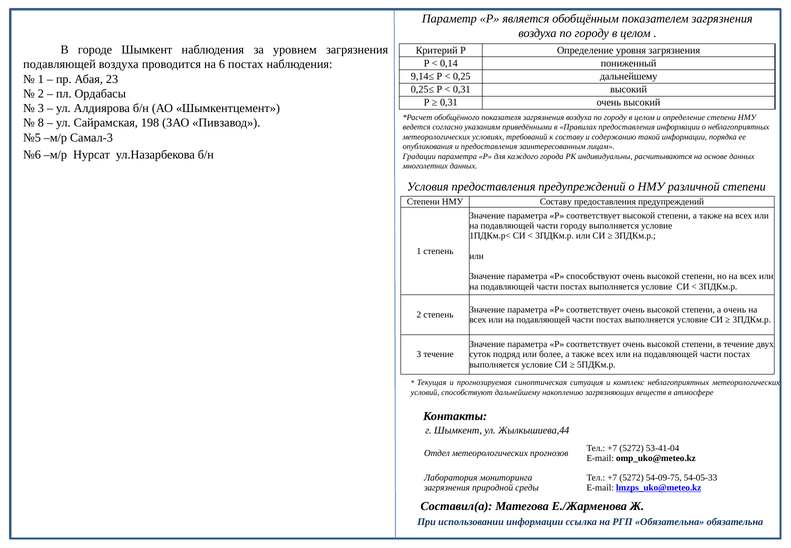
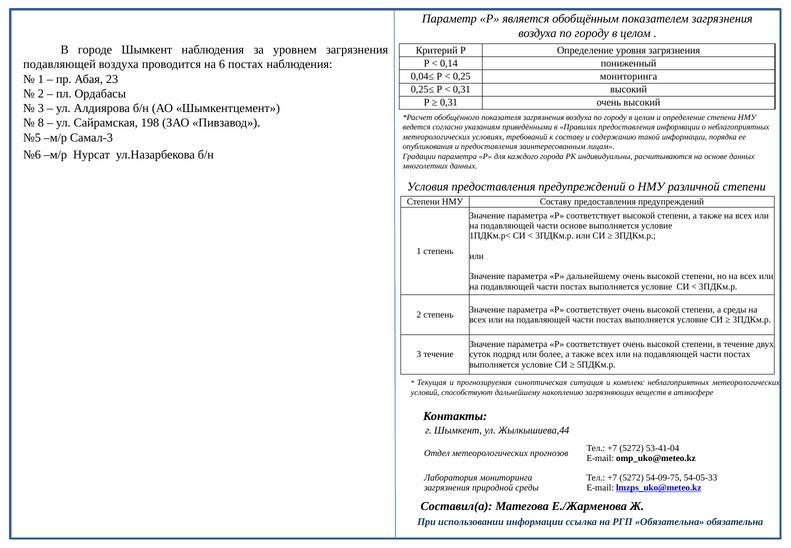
9,14≤: 9,14≤ -> 0,04≤
0,25 дальнейшему: дальнейшему -> мониторинга
части городу: городу -> основе
Р способствуют: способствуют -> дальнейшему
а очень: очень -> среды
